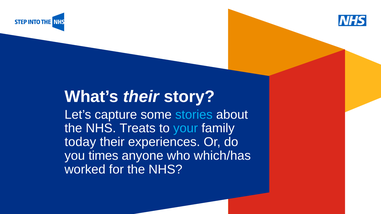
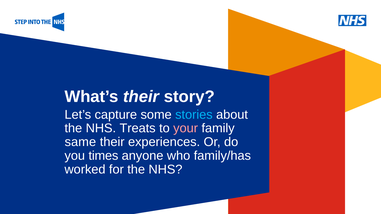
your colour: light blue -> pink
today: today -> same
which/has: which/has -> family/has
